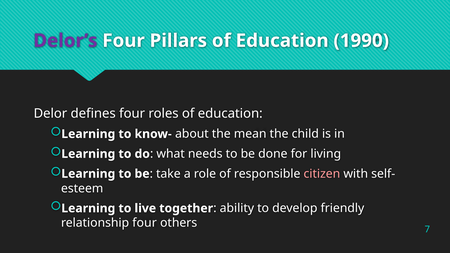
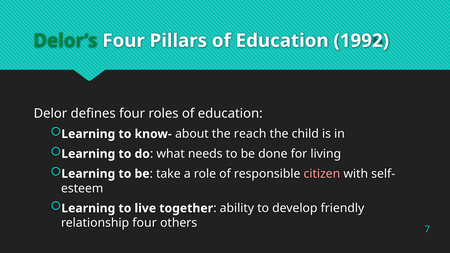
Delor’s colour: purple -> green
1990: 1990 -> 1992
mean: mean -> reach
